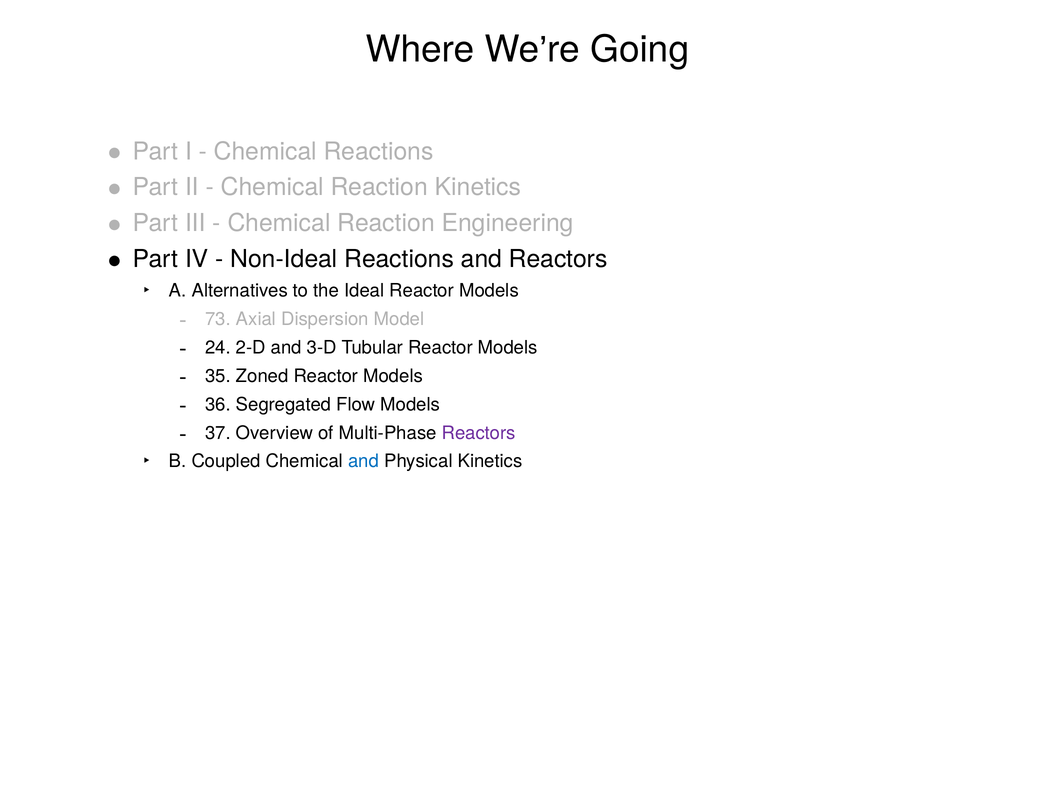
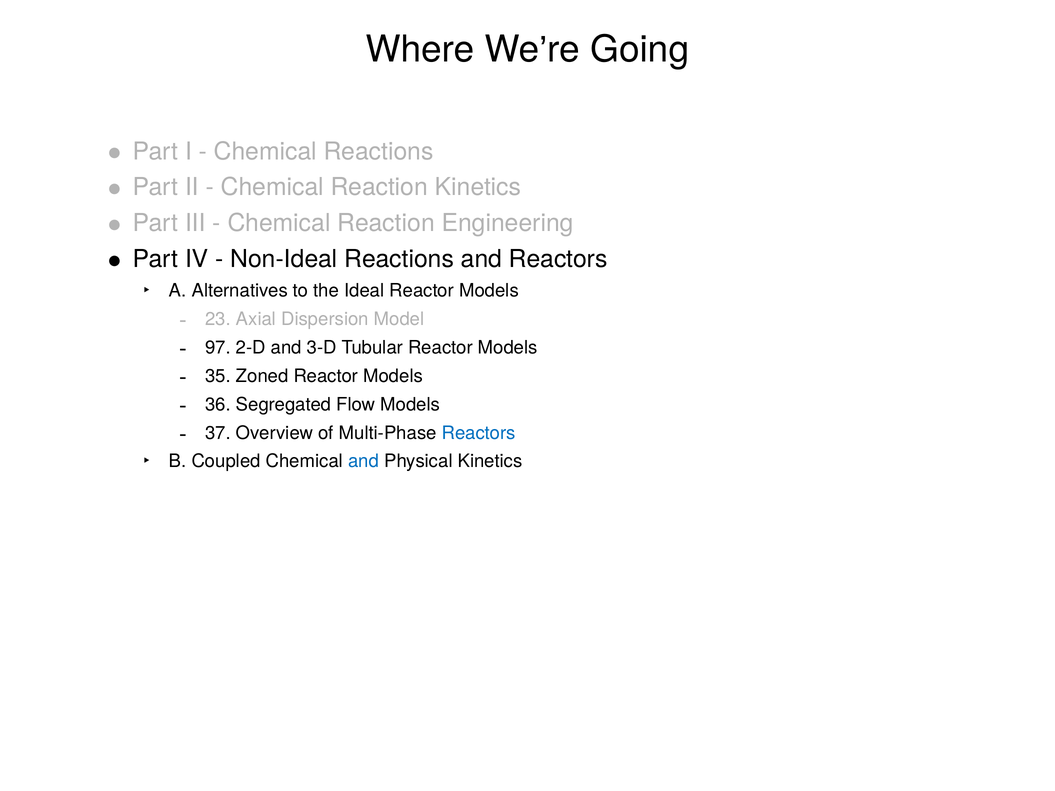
73: 73 -> 23
24: 24 -> 97
Reactors at (479, 433) colour: purple -> blue
